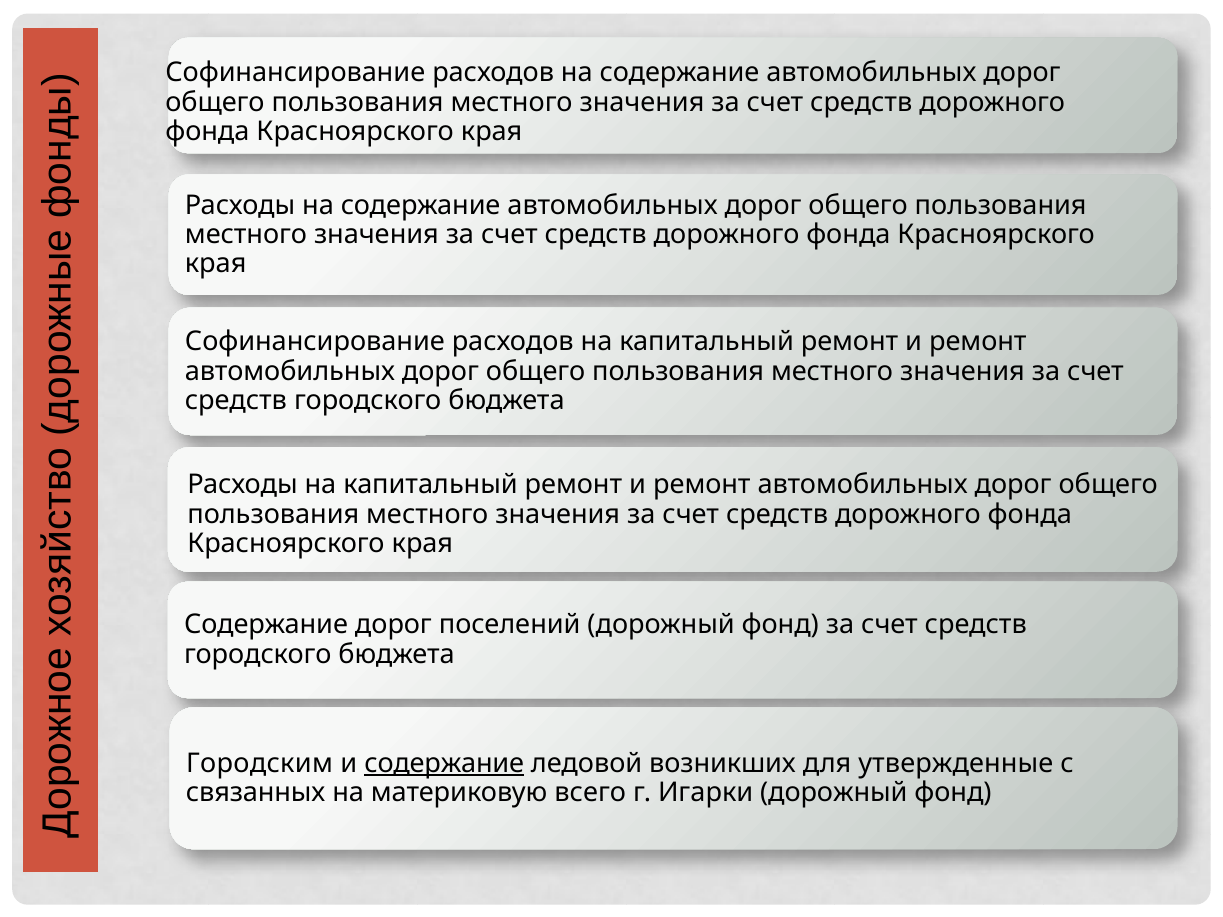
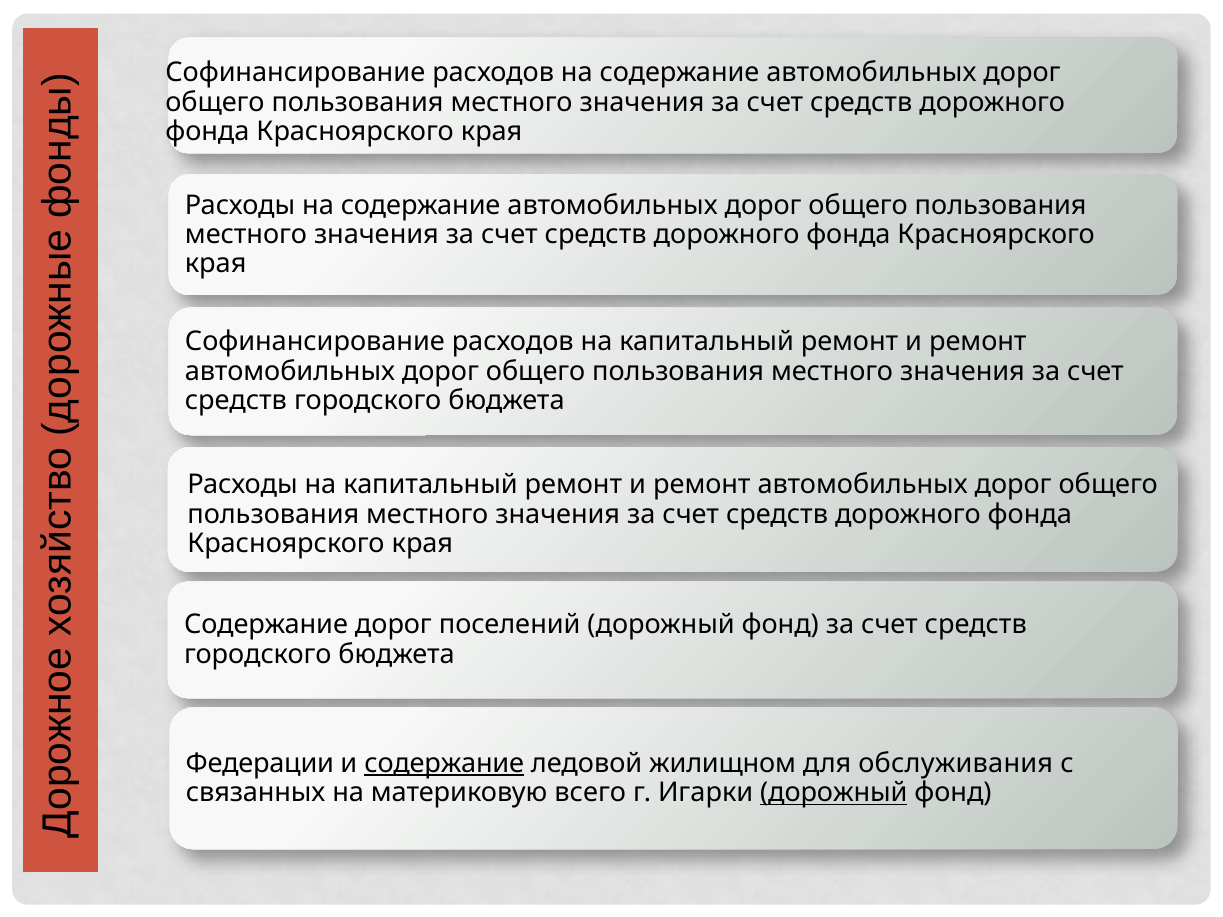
Городским: Городским -> Федерации
возникших: возникших -> жилищном
утвержденные: утвержденные -> обслуживания
дорожный at (834, 793) underline: none -> present
